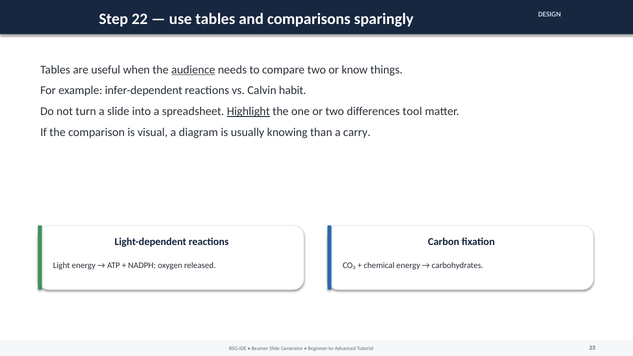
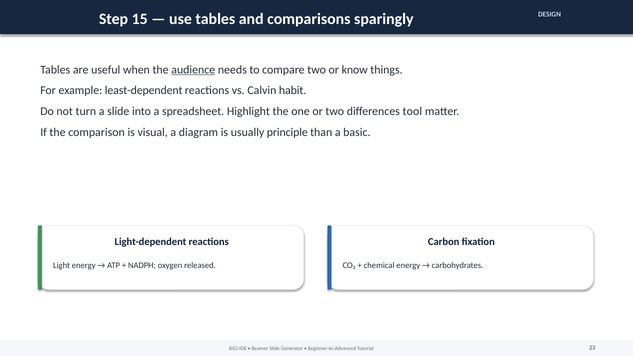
22: 22 -> 15
infer-dependent: infer-dependent -> least-dependent
Highlight underline: present -> none
knowing: knowing -> principle
carry: carry -> basic
